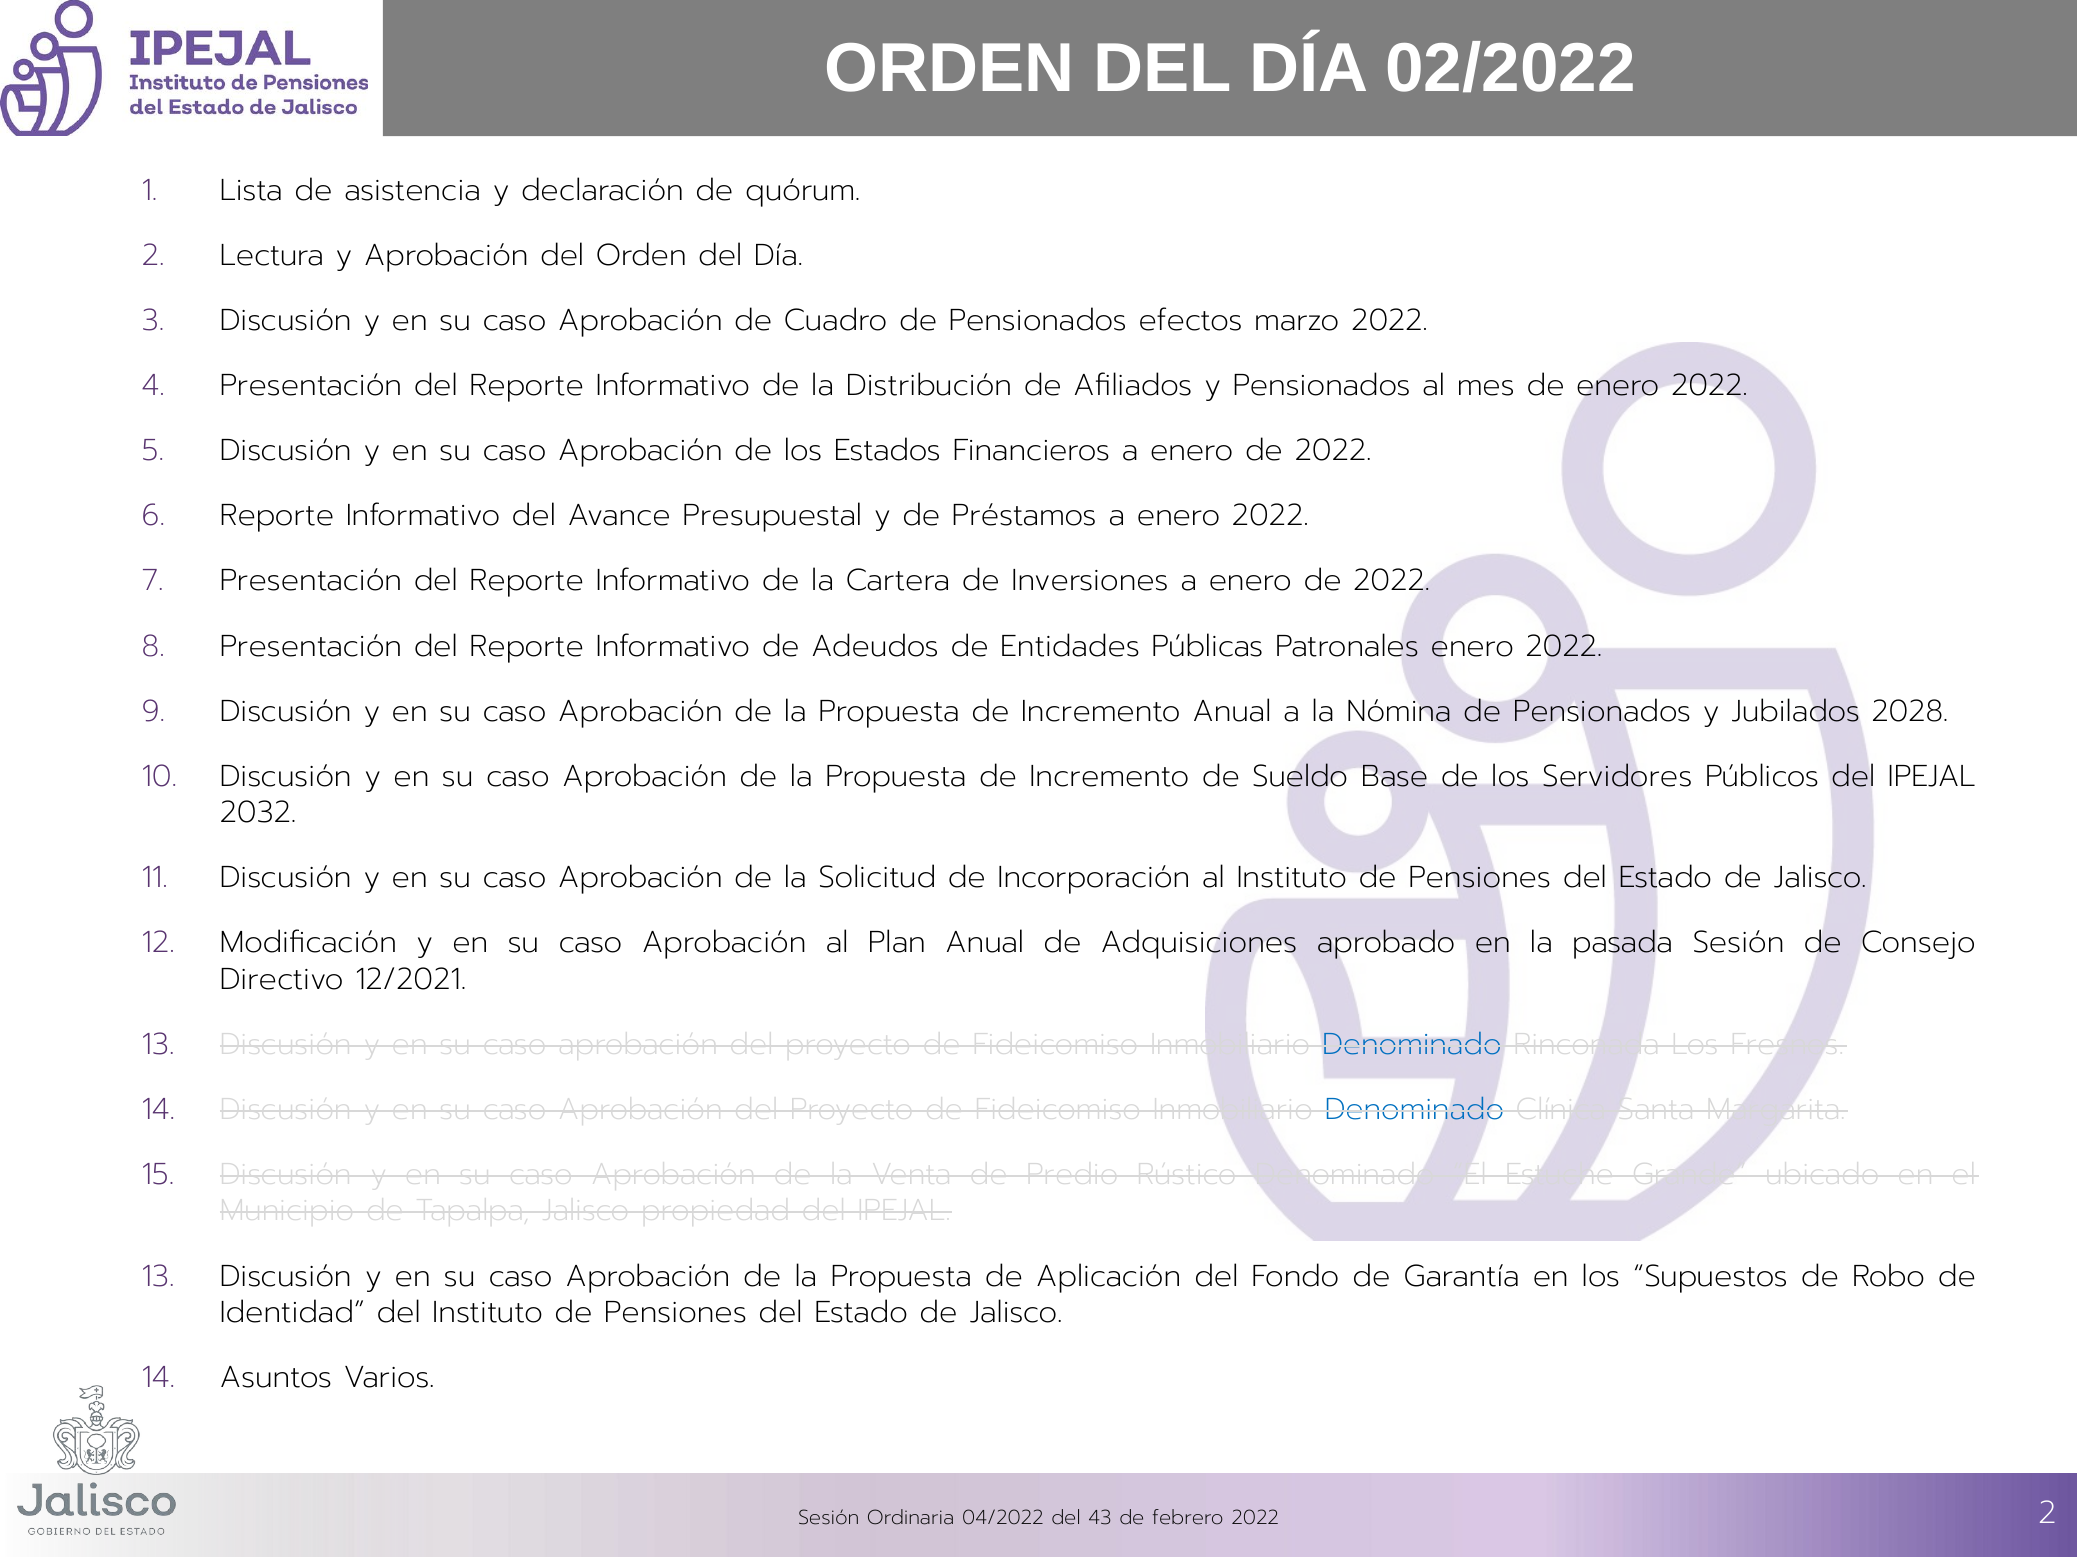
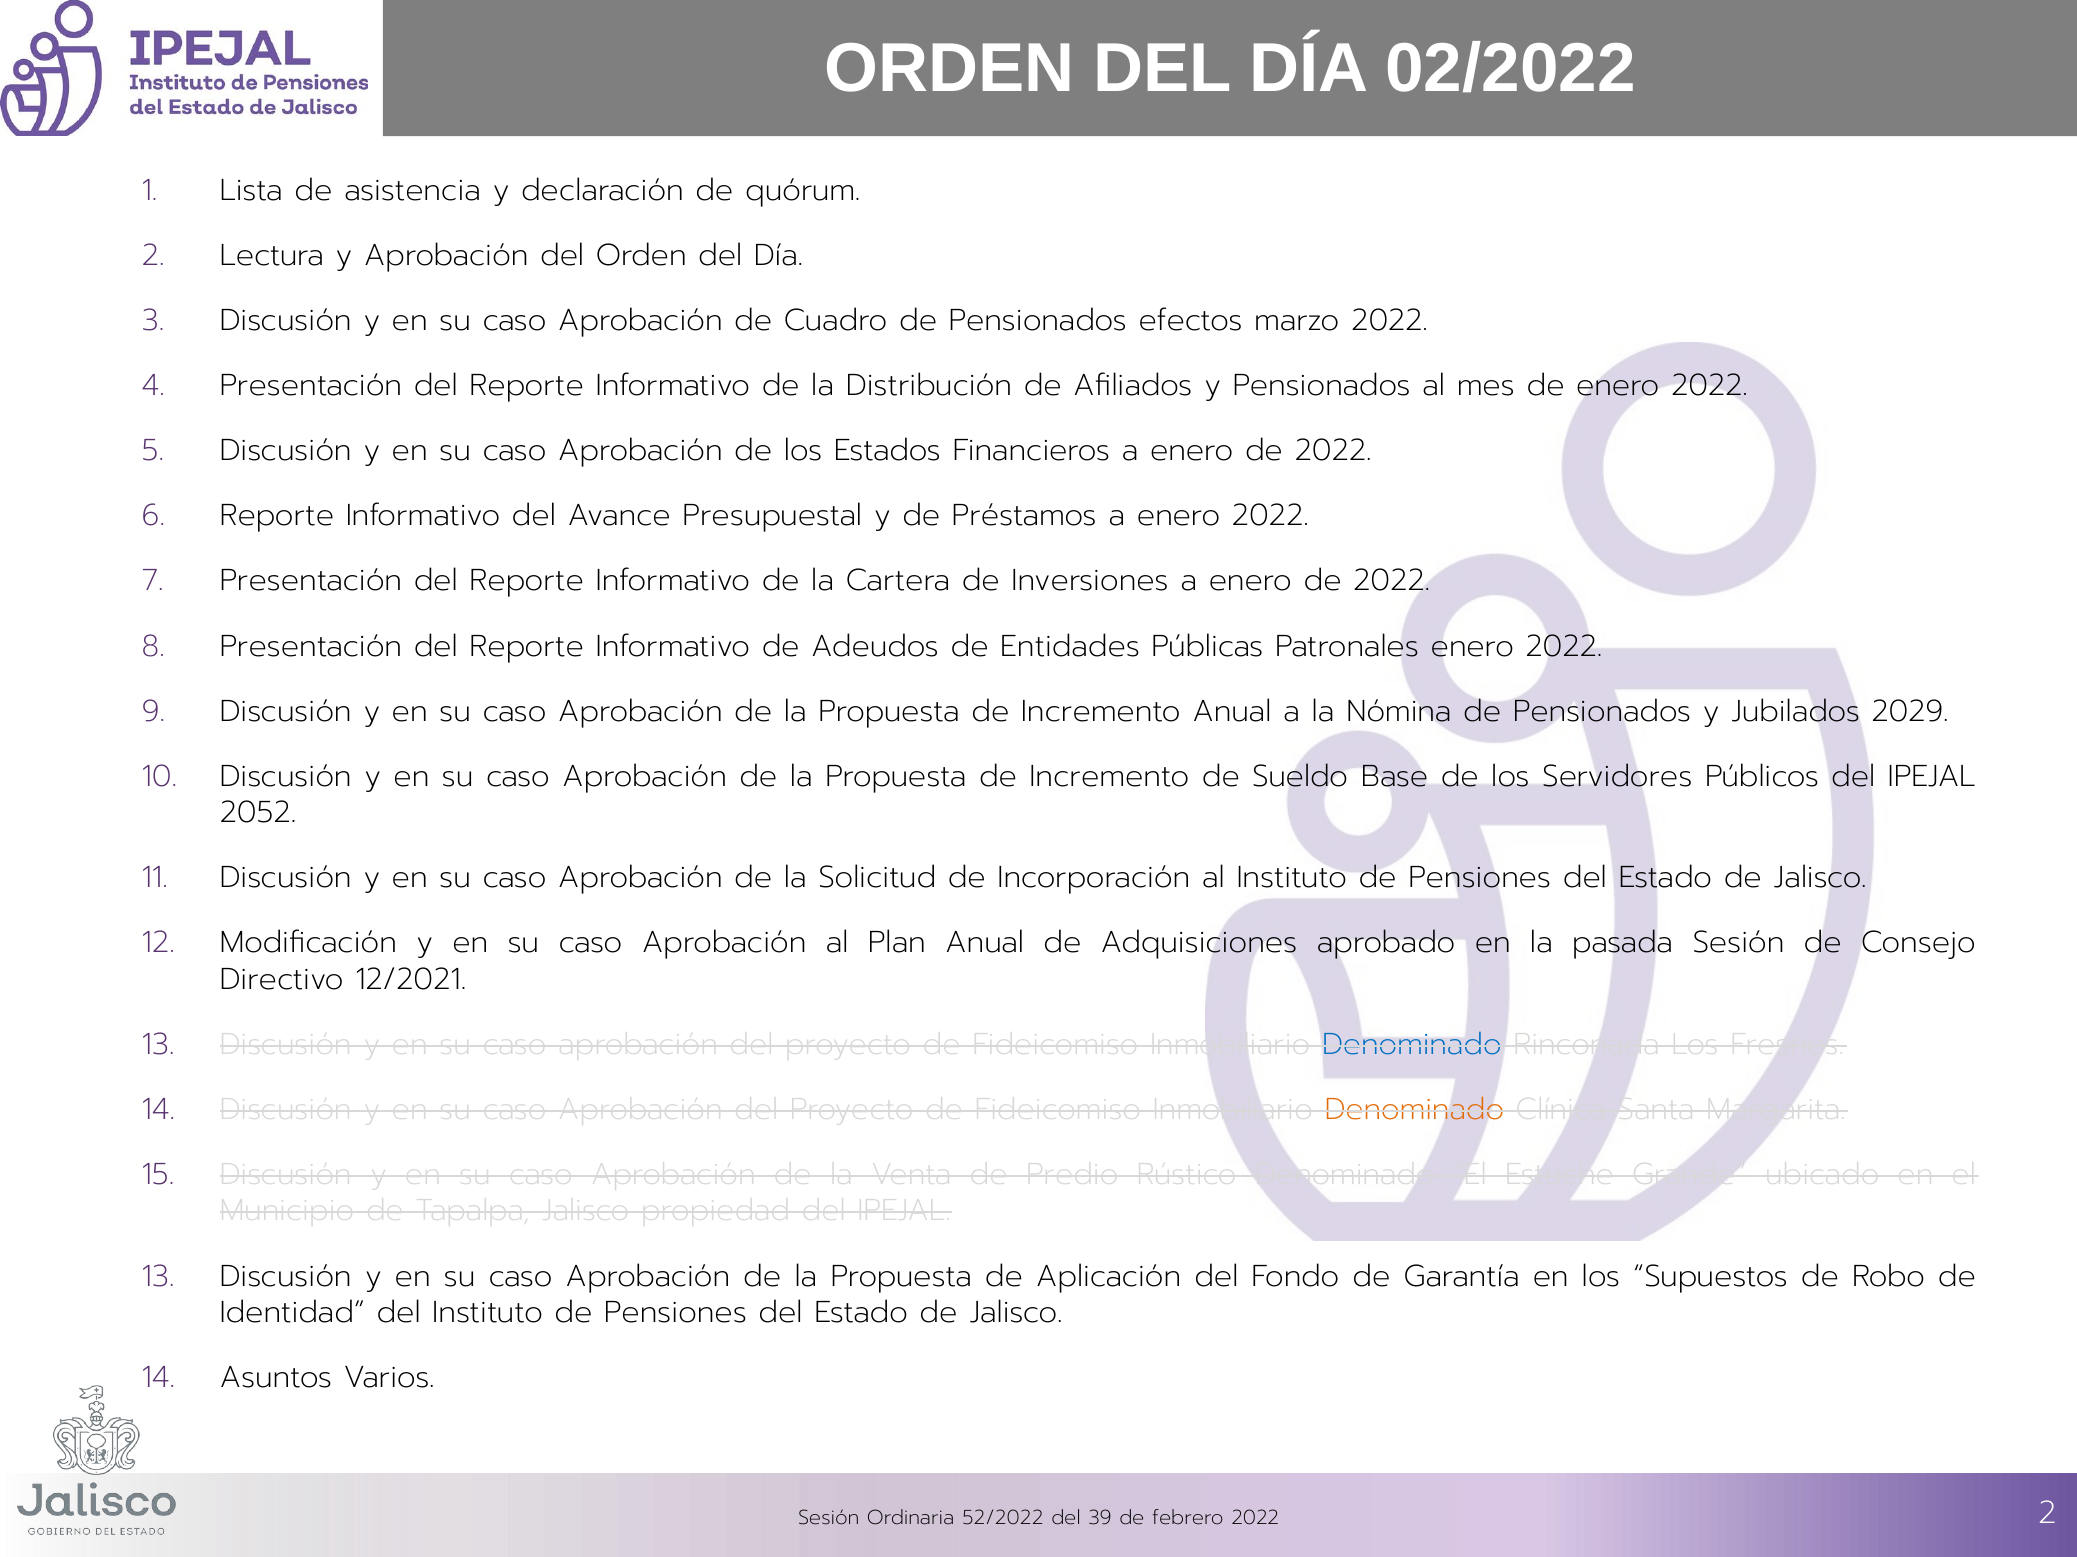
2028: 2028 -> 2029
2032: 2032 -> 2052
Denominado at (1414, 1110) colour: blue -> orange
04/2022: 04/2022 -> 52/2022
43: 43 -> 39
